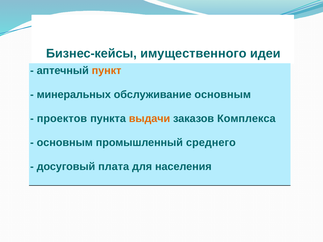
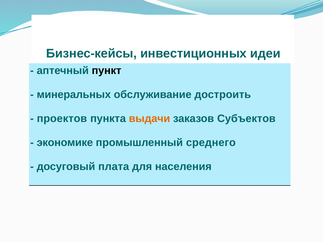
имущественного: имущественного -> инвестиционных
пункт colour: orange -> black
обслуживание основным: основным -> достроить
Комплекса: Комплекса -> Субъектов
основным at (65, 143): основным -> экономике
